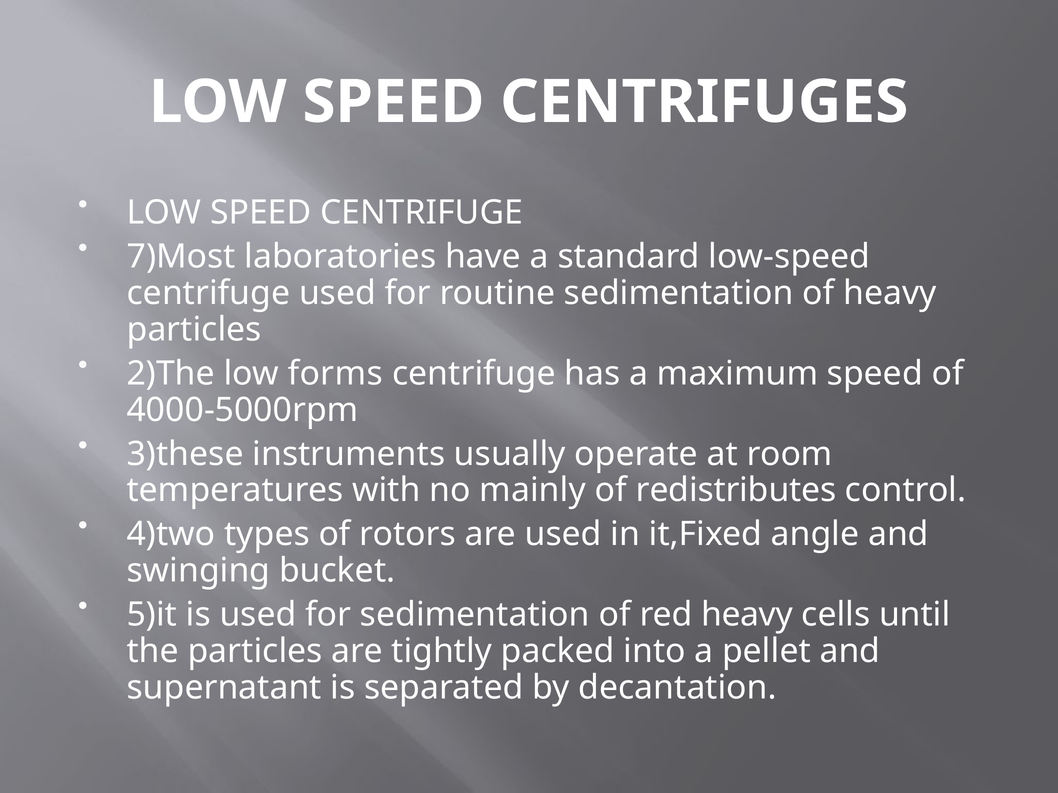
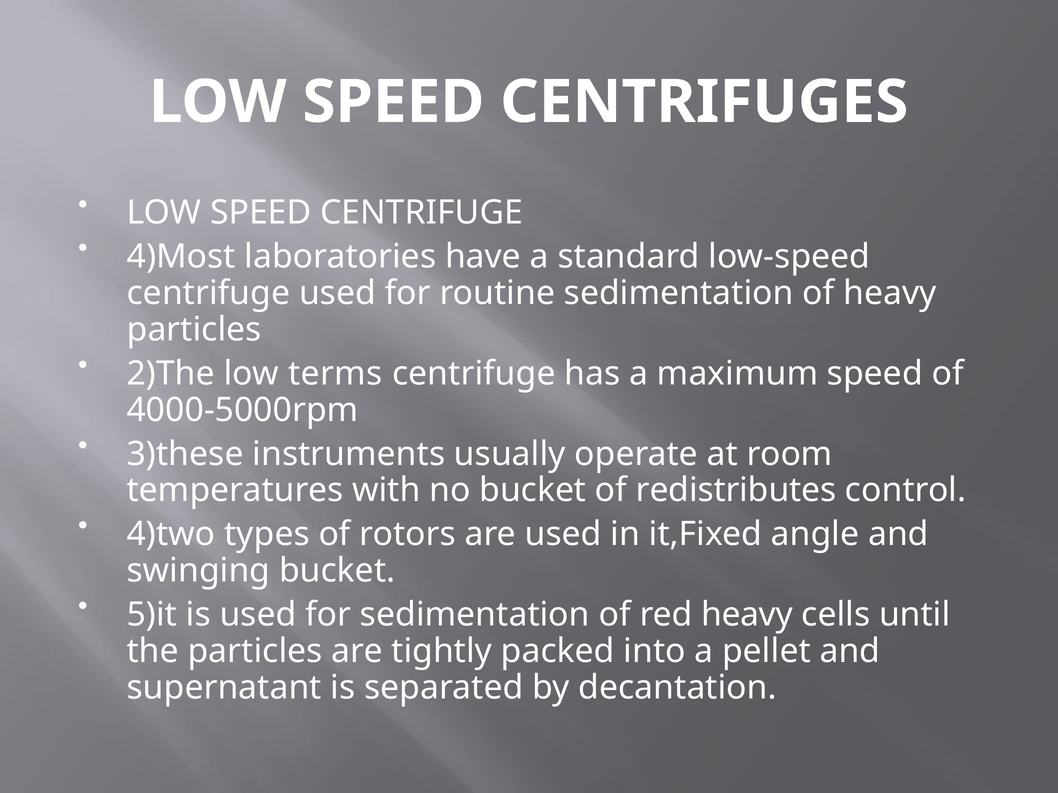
7)Most: 7)Most -> 4)Most
forms: forms -> terms
no mainly: mainly -> bucket
